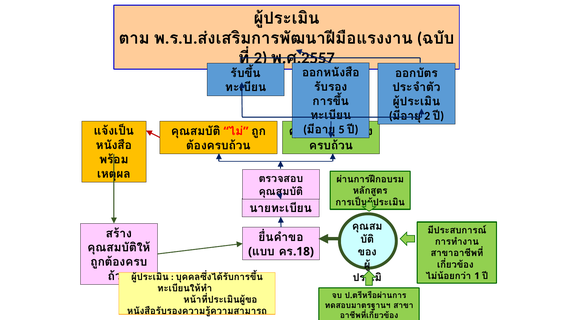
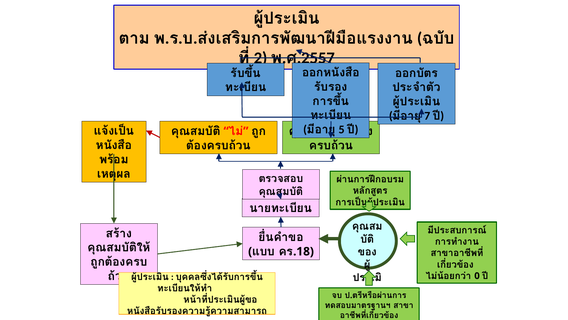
2 at (427, 116): 2 -> 7
1: 1 -> 0
